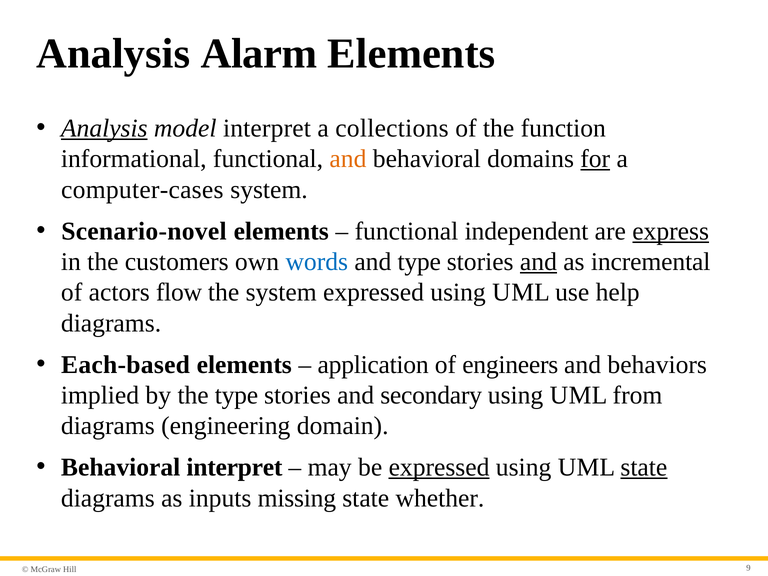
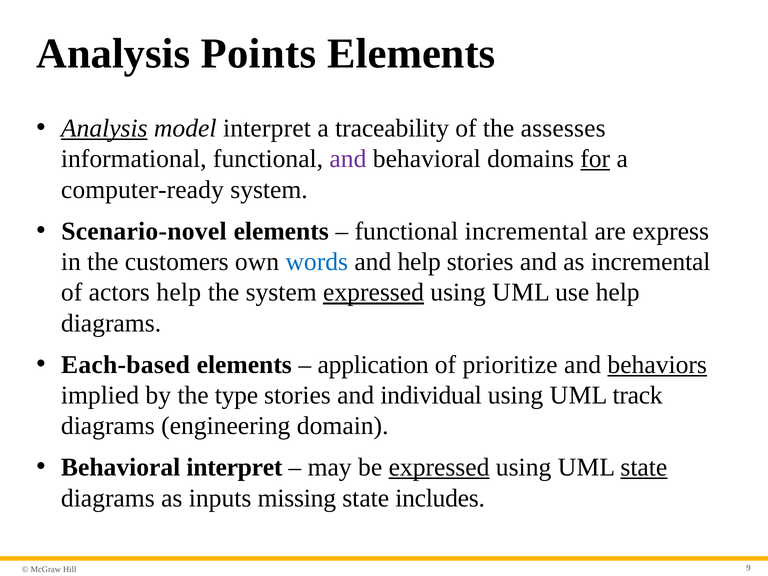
Alarm: Alarm -> Points
collections: collections -> traceability
function: function -> assesses
and at (348, 159) colour: orange -> purple
computer-cases: computer-cases -> computer-ready
functional independent: independent -> incremental
express underline: present -> none
and type: type -> help
and at (538, 262) underline: present -> none
actors flow: flow -> help
expressed at (374, 292) underline: none -> present
engineers: engineers -> prioritize
behaviors underline: none -> present
secondary: secondary -> individual
from: from -> track
whether: whether -> includes
